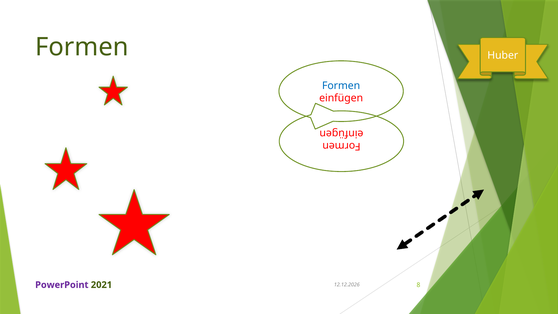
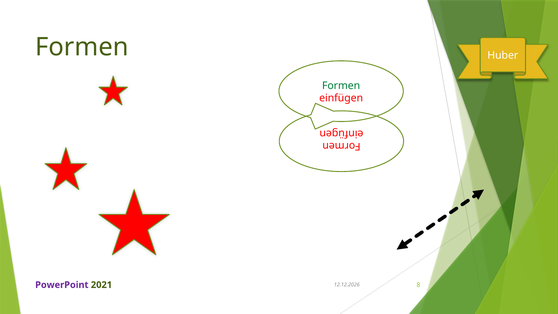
Formen at (341, 86) colour: blue -> green
